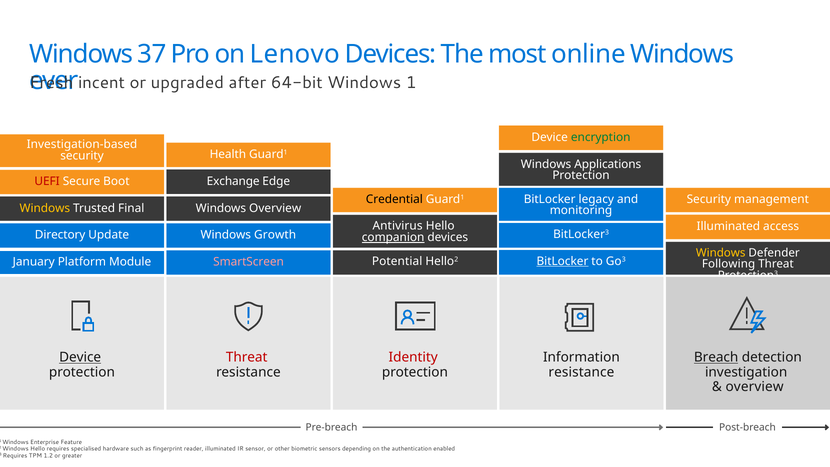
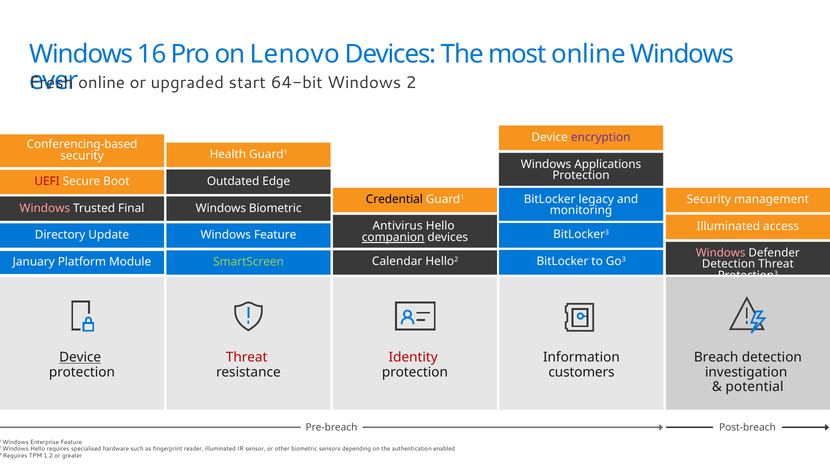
37: 37 -> 16
incent at (101, 82): incent -> online
after: after -> start
Windows 1: 1 -> 2
encryption colour: green -> purple
Investigation-based: Investigation-based -> Conferencing-based
Exchange: Exchange -> Outdated
Windows at (45, 208) colour: yellow -> pink
Windows Overview: Overview -> Biometric
Windows Growth: Growth -> Feature
Windows at (721, 253) colour: yellow -> pink
BitLocker at (562, 261) underline: present -> none
Potential: Potential -> Calendar
SmartScreen colour: pink -> light green
Following at (729, 264): Following -> Detection
Breach underline: present -> none
resistance at (581, 372): resistance -> customers
overview at (755, 387): overview -> potential
